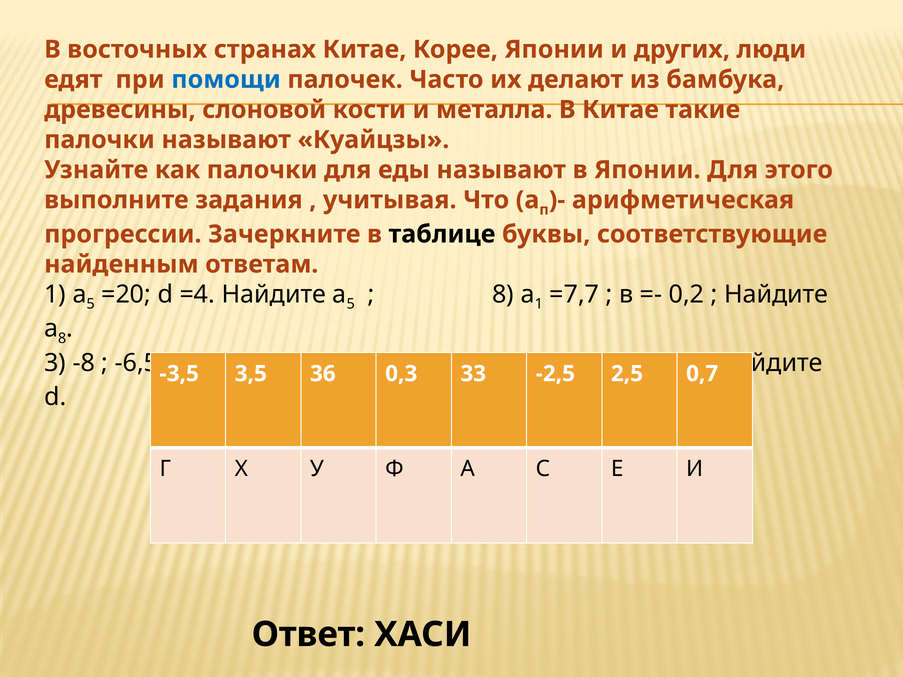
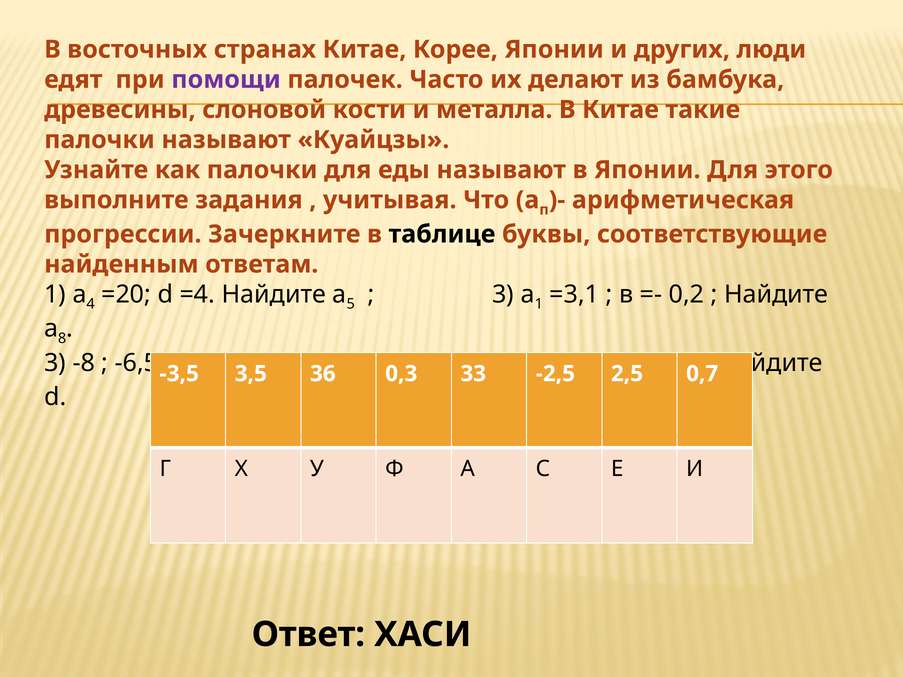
помощи colour: blue -> purple
1 а 5: 5 -> 4
8 at (503, 295): 8 -> 3
=7,7: =7,7 -> =3,1
